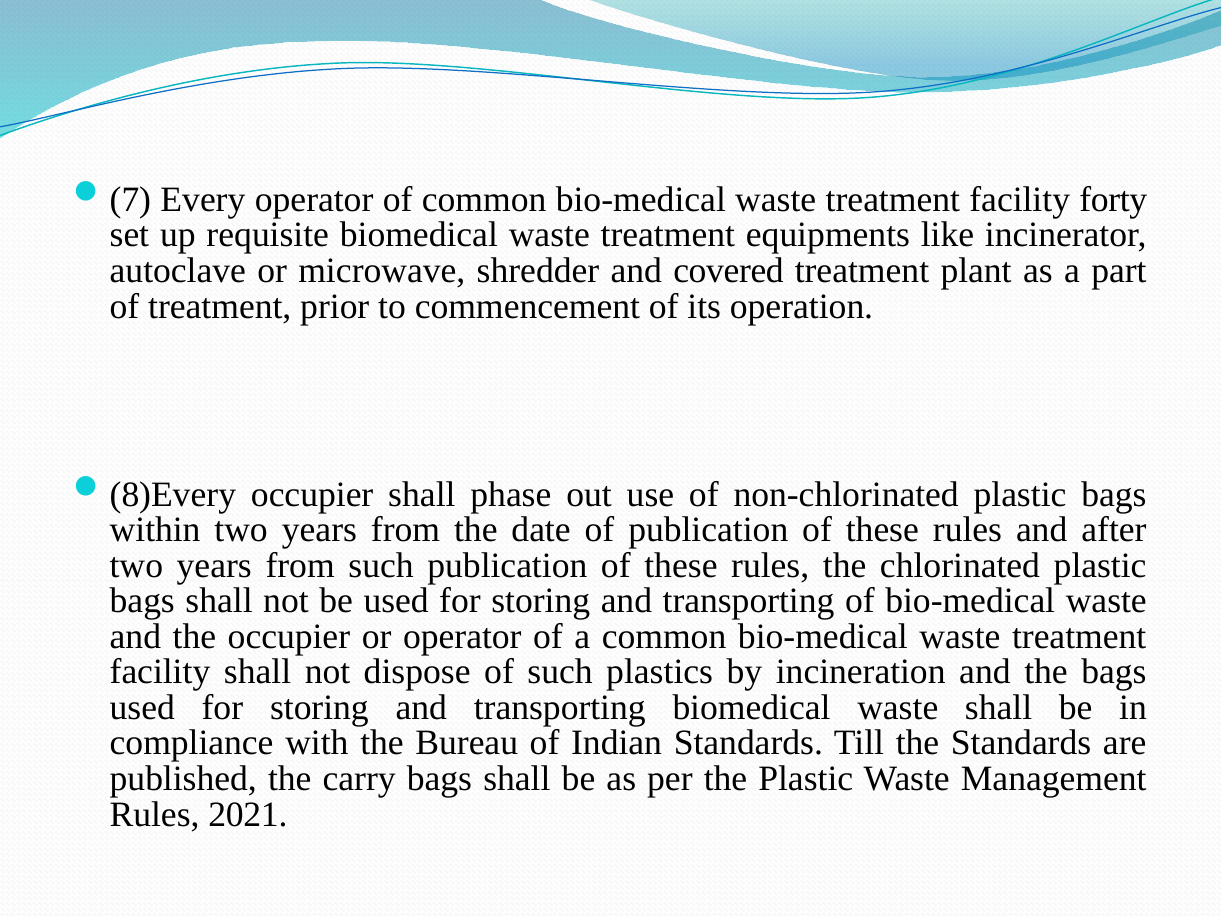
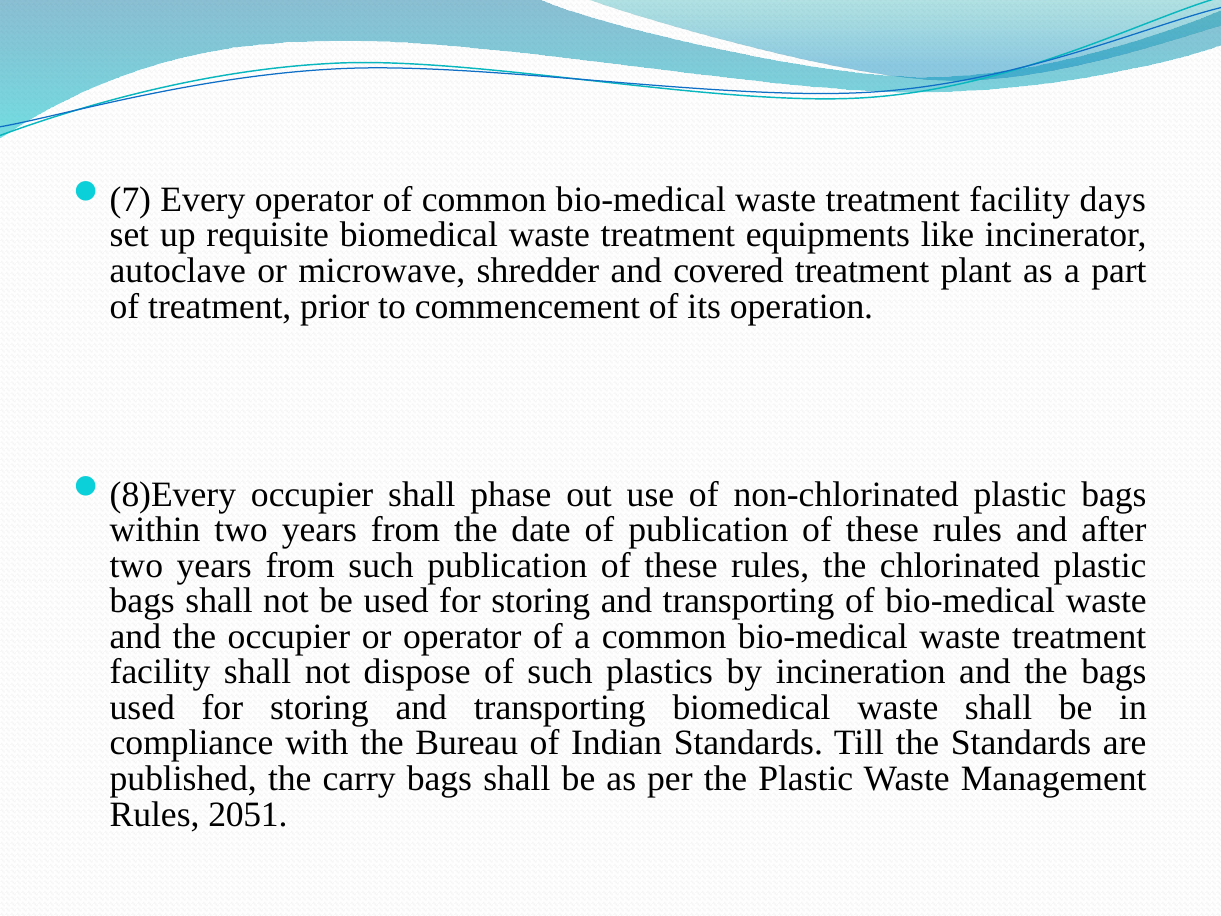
forty: forty -> days
2021: 2021 -> 2051
